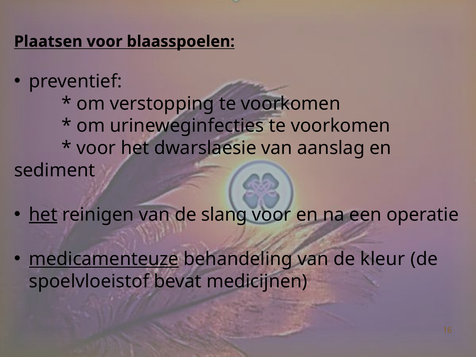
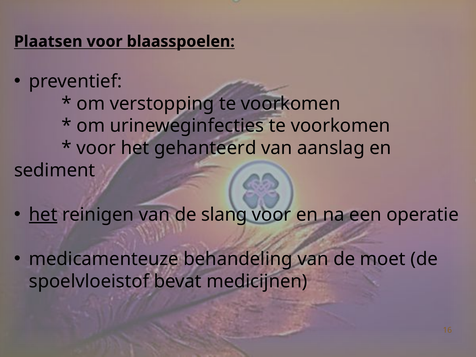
dwarslaesie: dwarslaesie -> gehanteerd
medicamenteuze underline: present -> none
kleur: kleur -> moet
